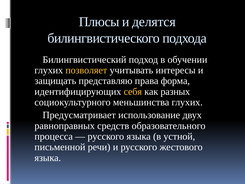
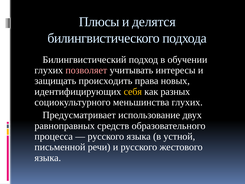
позволяет colour: yellow -> pink
представляю: представляю -> происходить
форма: форма -> новых
